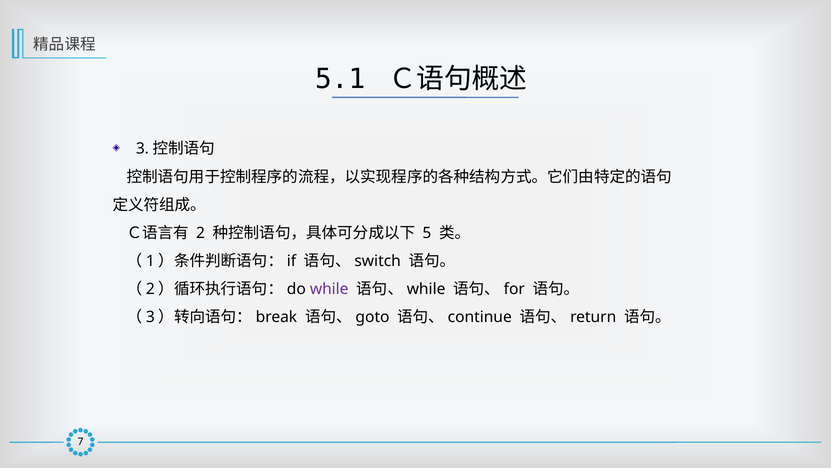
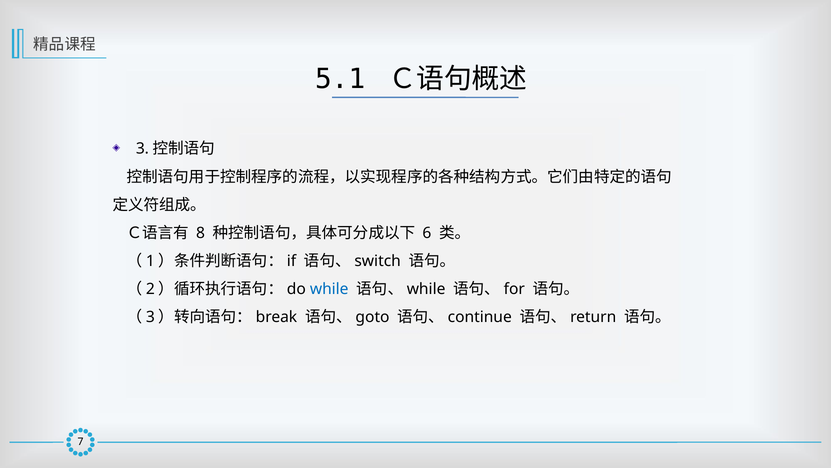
2: 2 -> 8
5: 5 -> 6
while colour: purple -> blue
